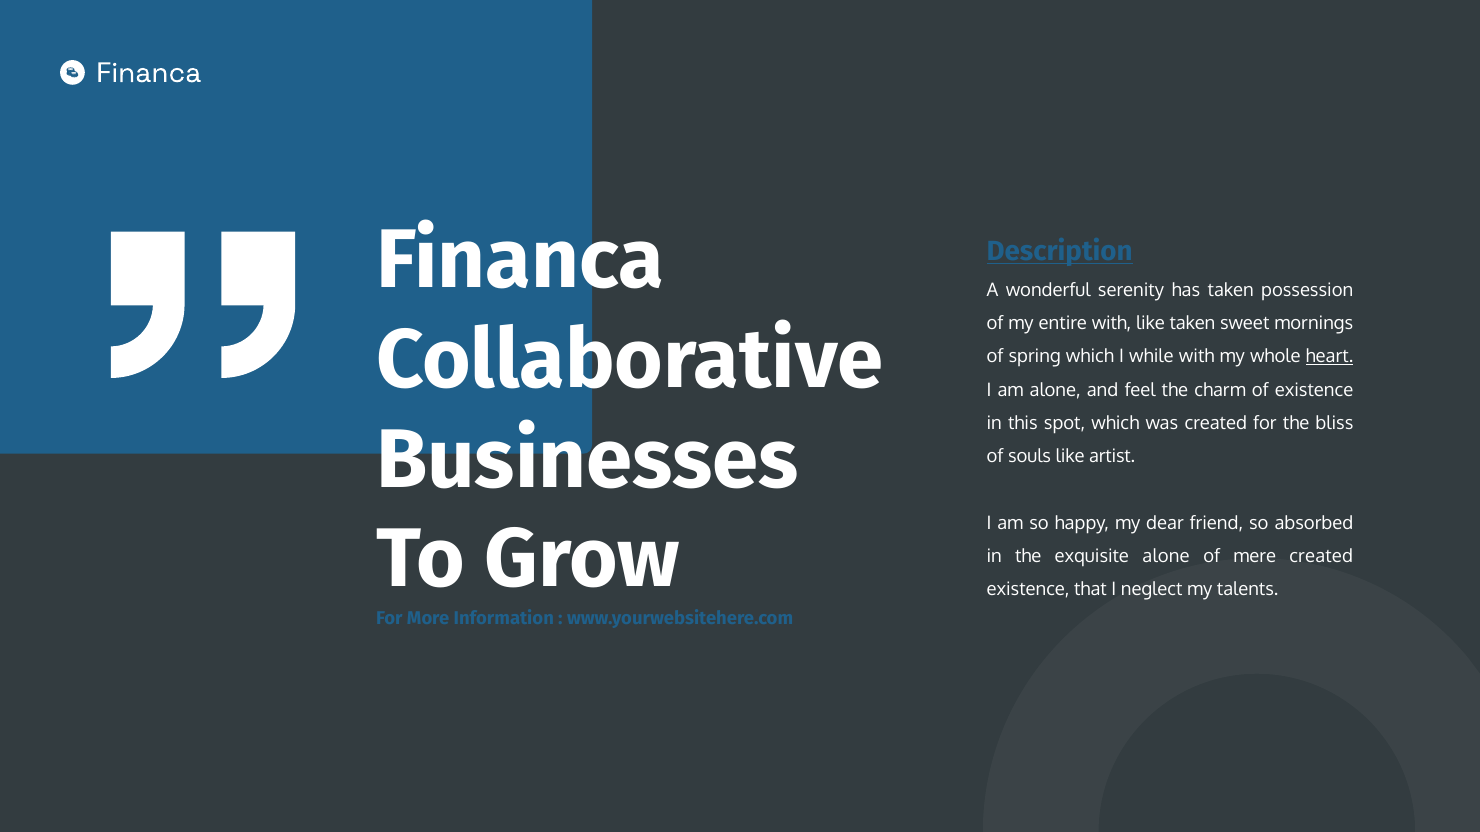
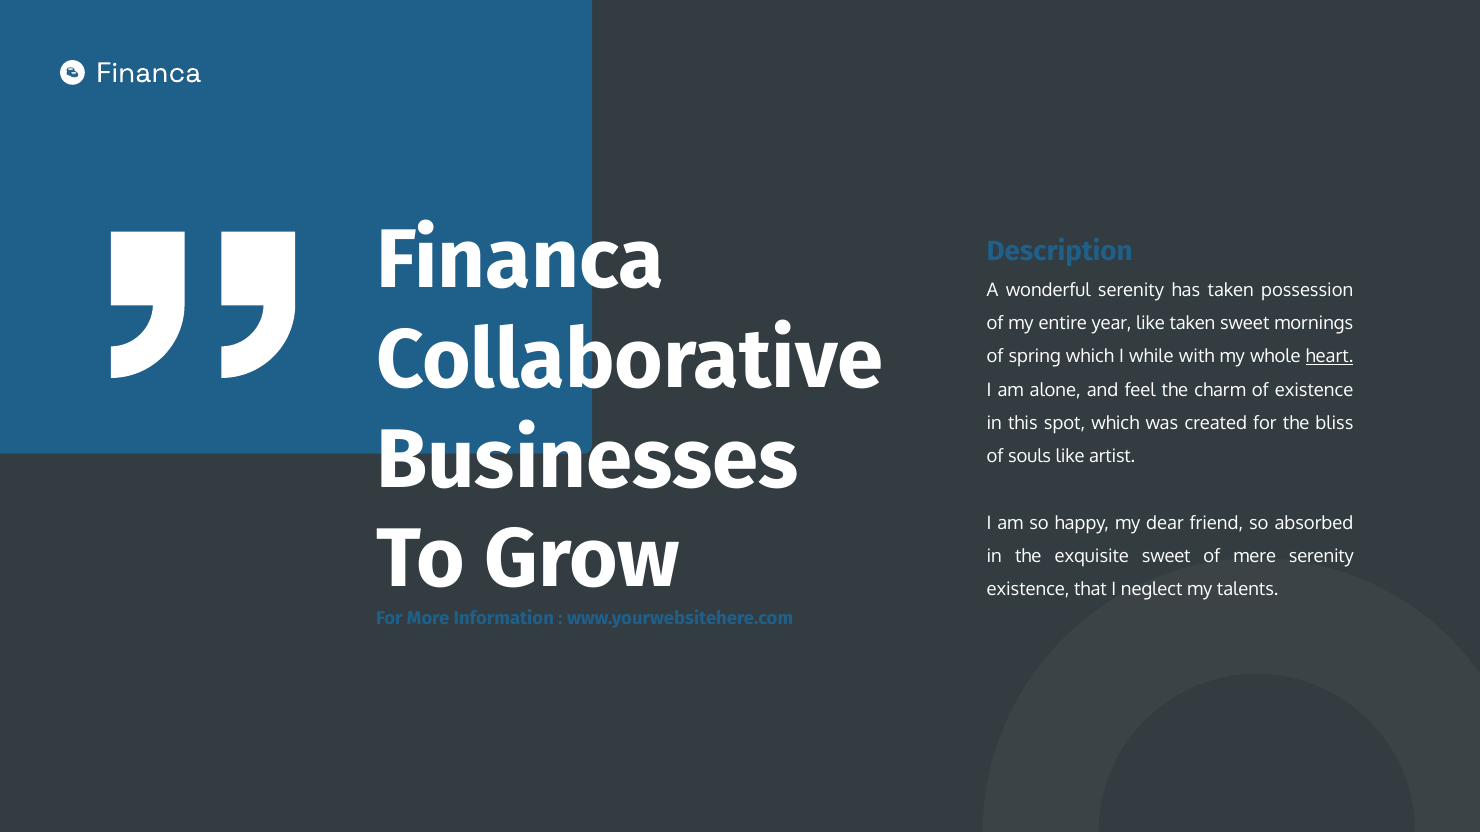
Description underline: present -> none
entire with: with -> year
exquisite alone: alone -> sweet
mere created: created -> serenity
